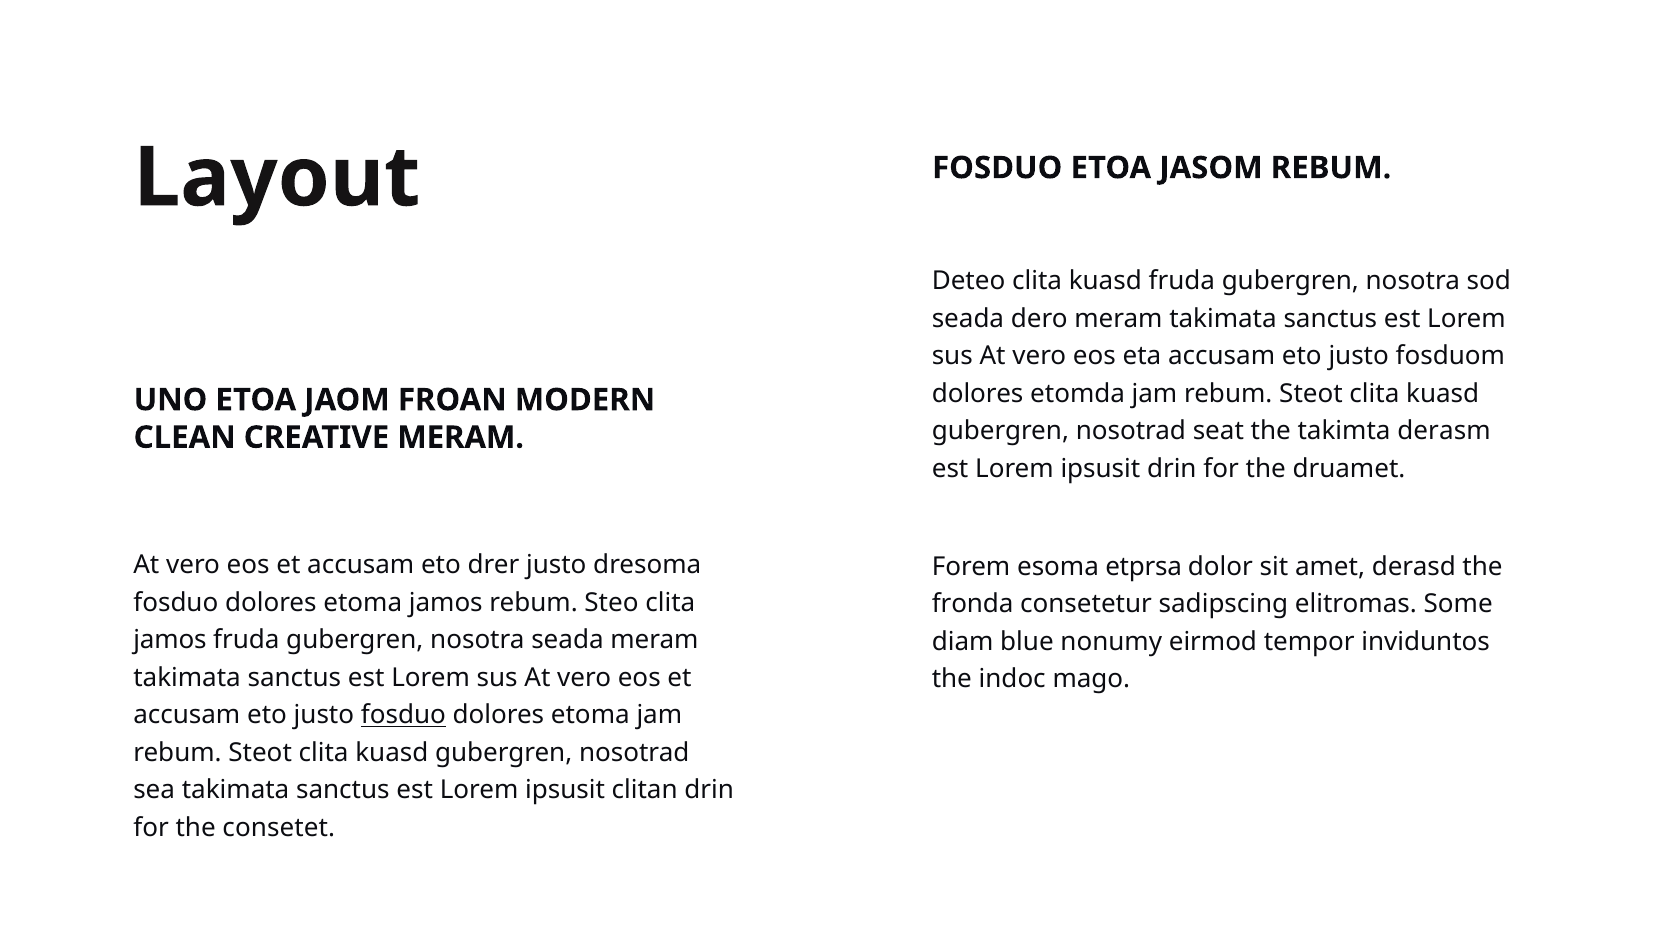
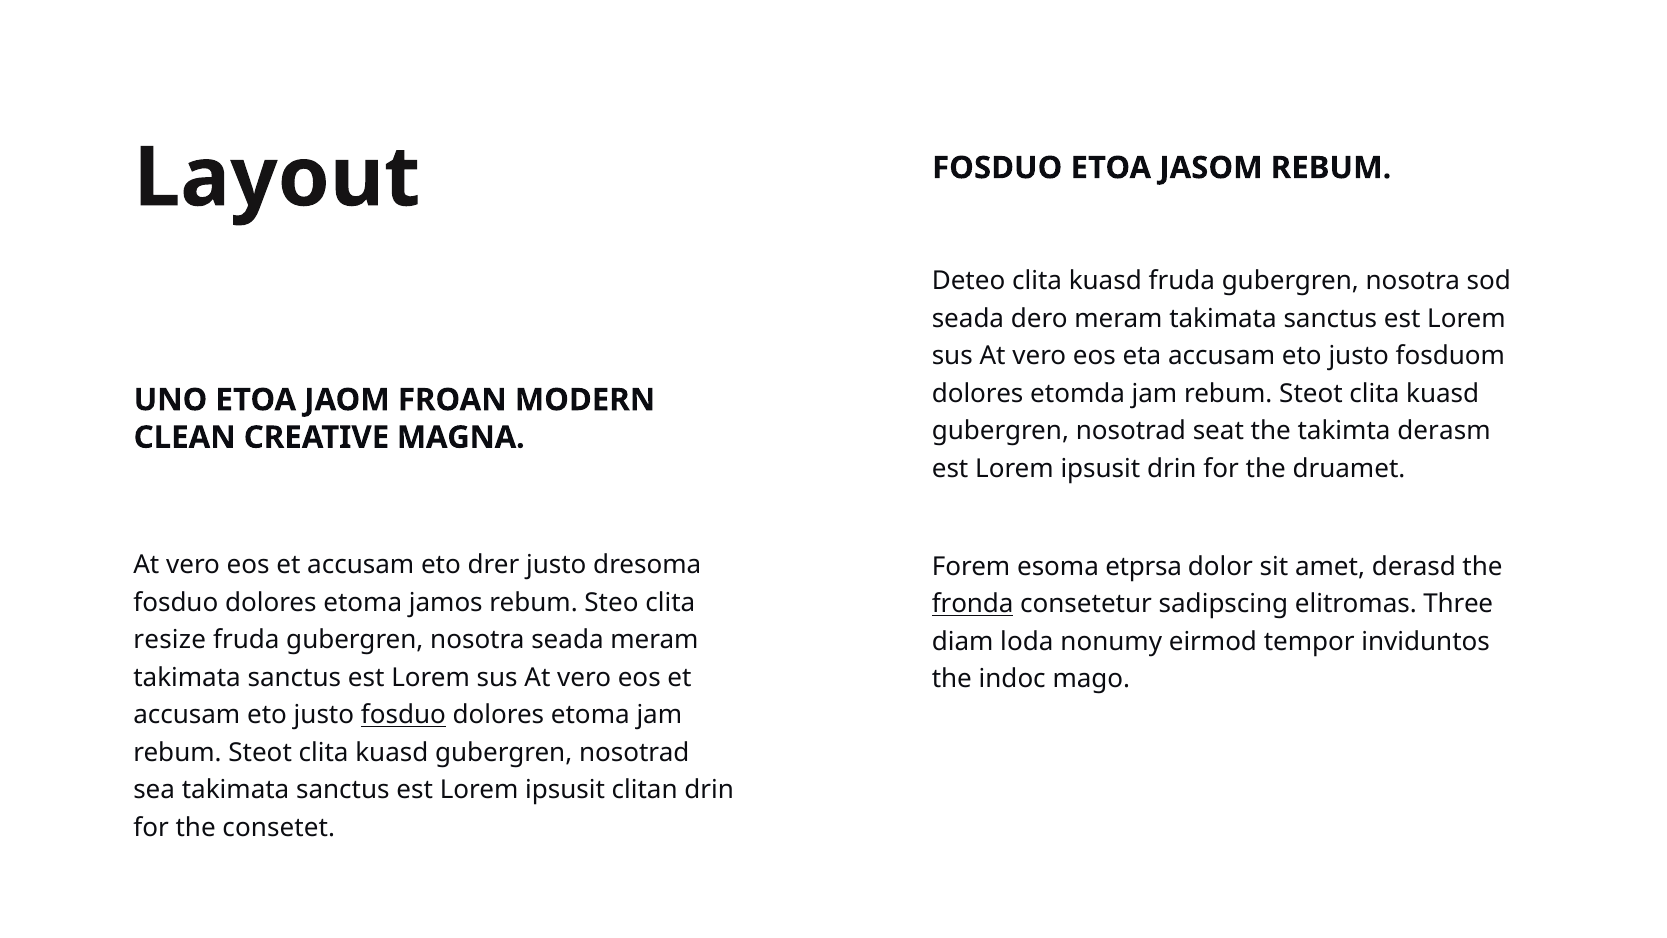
CREATIVE MERAM: MERAM -> MAGNA
fronda underline: none -> present
Some: Some -> Three
jamos at (170, 640): jamos -> resize
blue: blue -> loda
